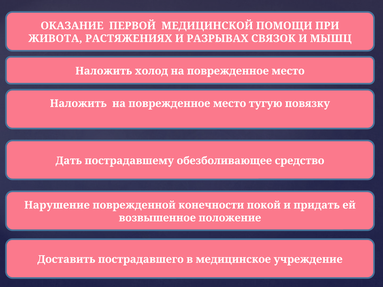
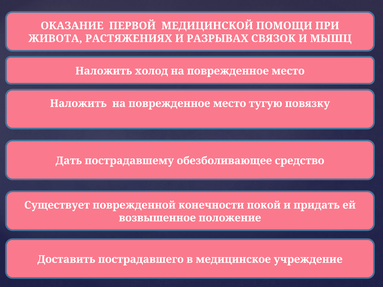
Нарушение: Нарушение -> Существует
